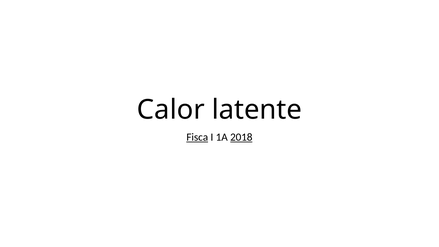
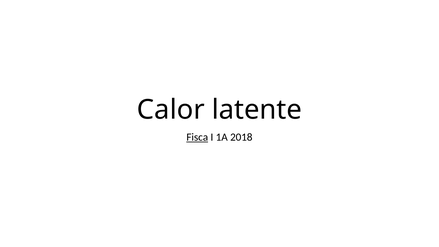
2018 underline: present -> none
